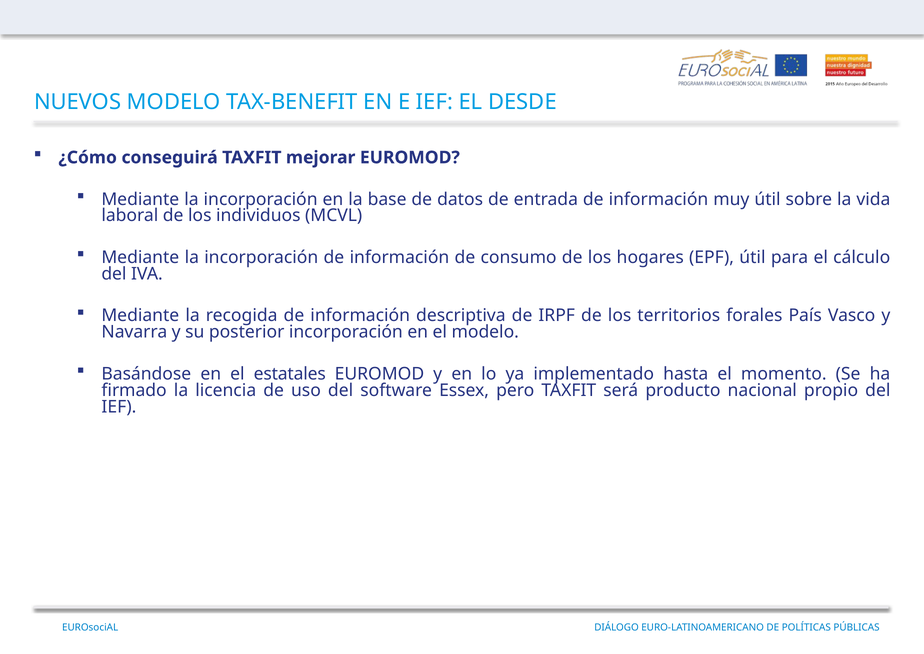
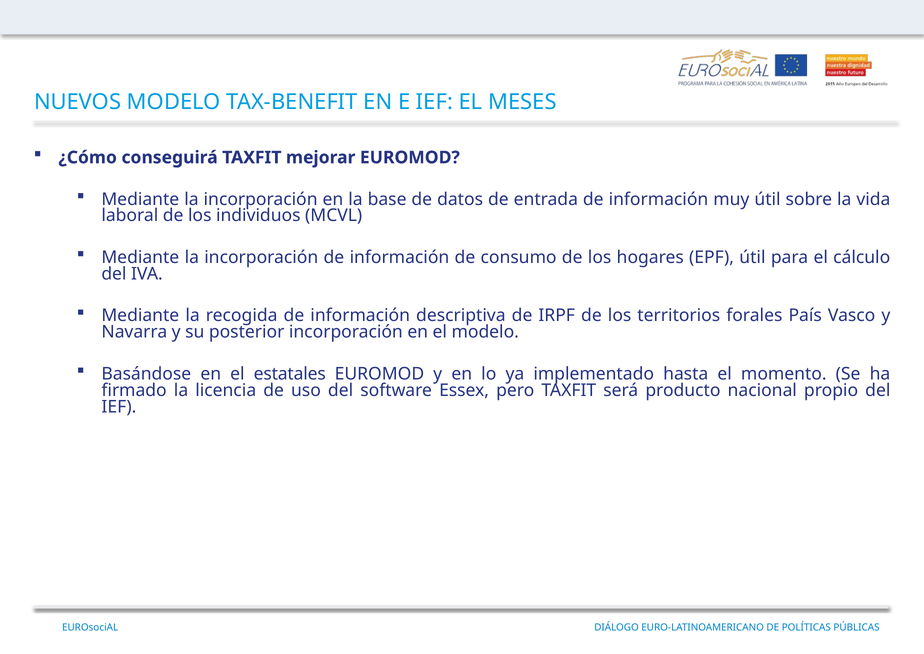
DESDE: DESDE -> MESES
